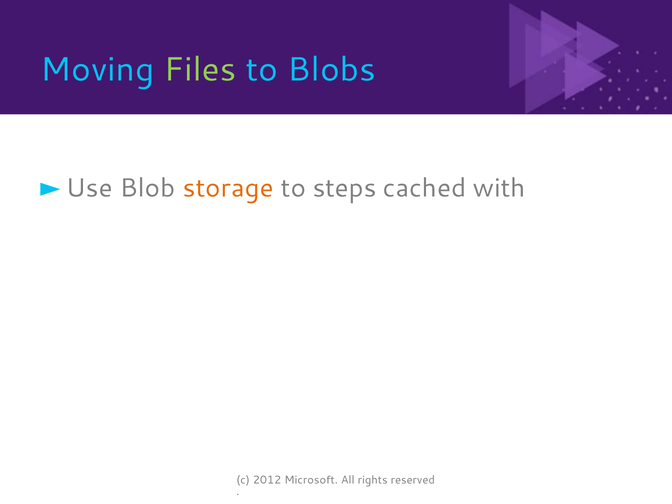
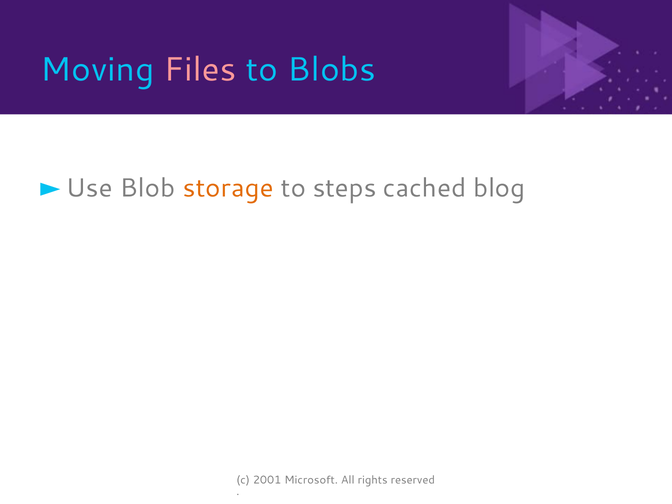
Files colour: light green -> pink
with: with -> blog
2012: 2012 -> 2001
